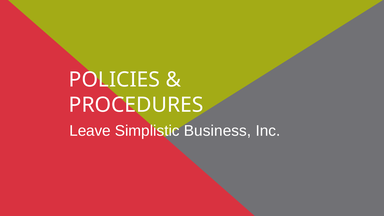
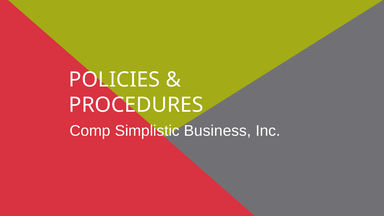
Leave: Leave -> Comp
